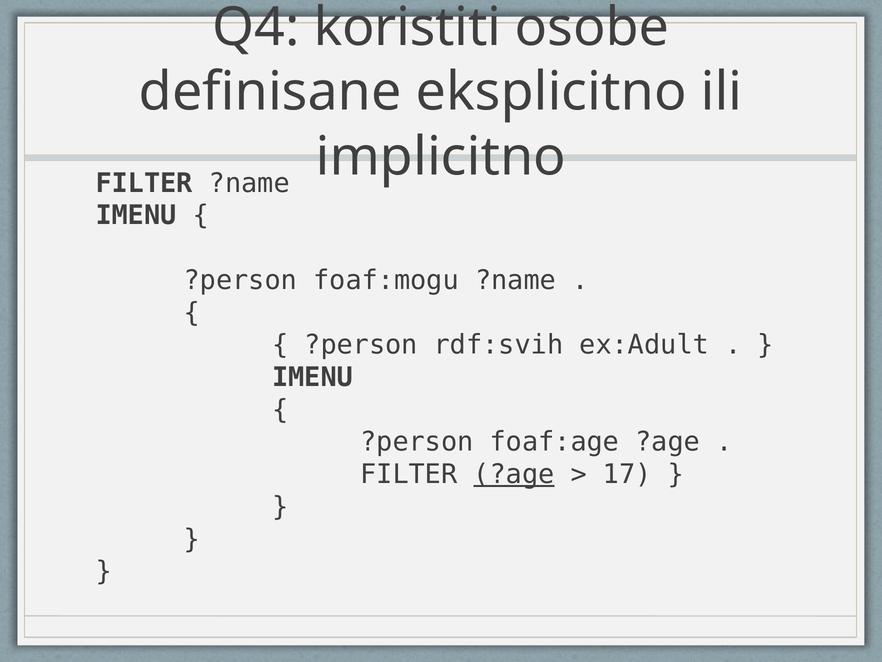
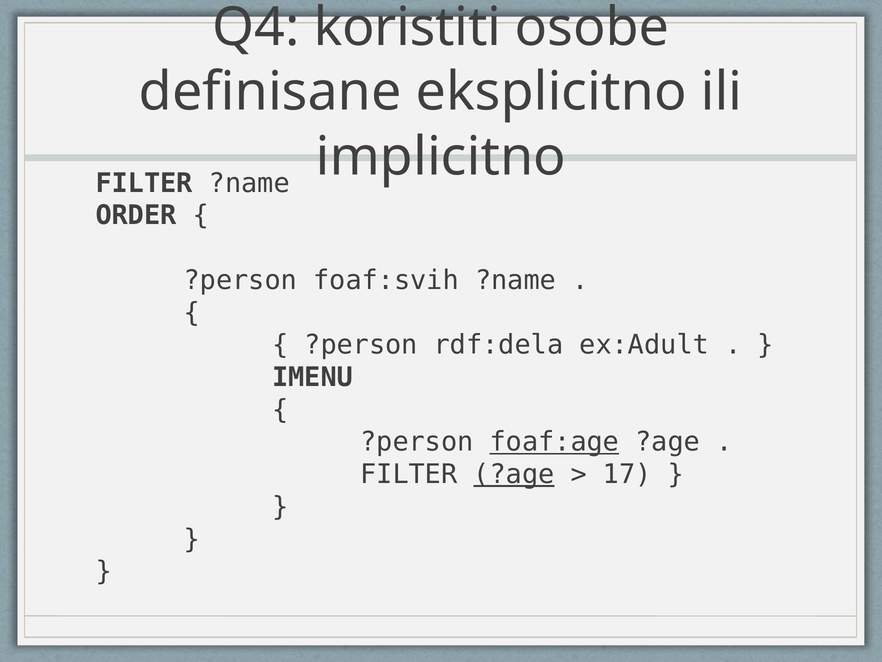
IMENU at (136, 215): IMENU -> ORDER
foaf:mogu: foaf:mogu -> foaf:svih
rdf:svih: rdf:svih -> rdf:dela
foaf:age underline: none -> present
